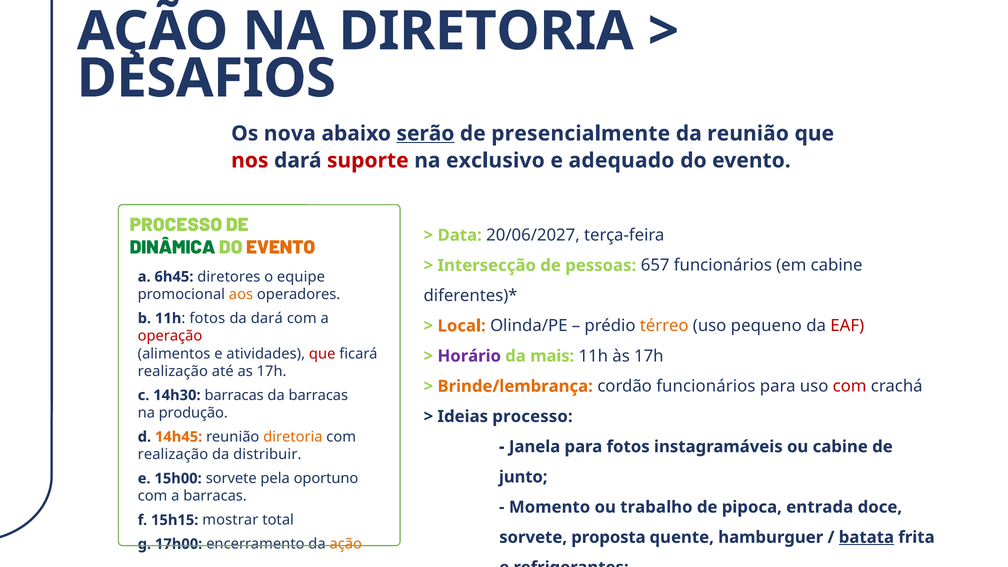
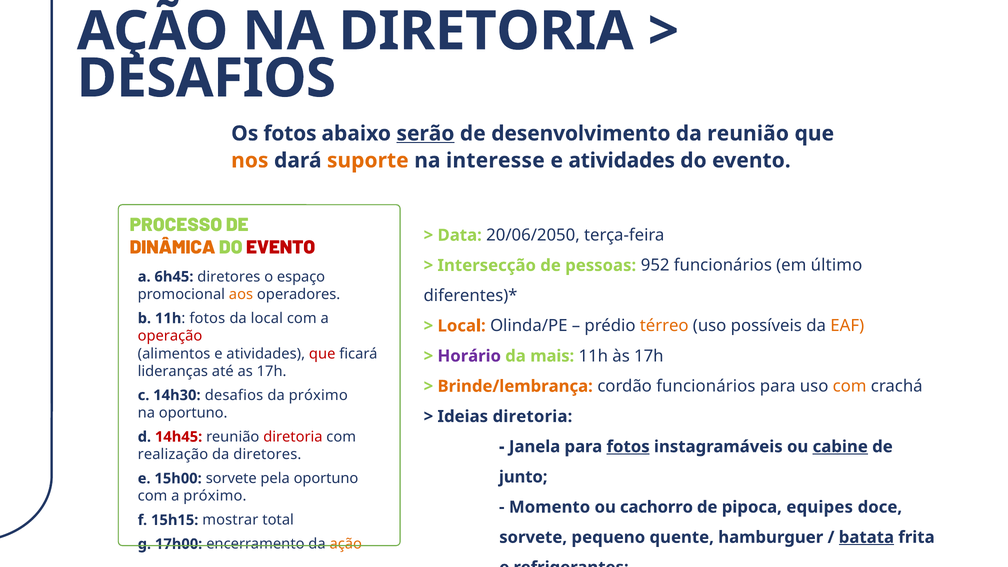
Os nova: nova -> fotos
presencialmente: presencialmente -> desenvolvimento
nos colour: red -> orange
suporte colour: red -> orange
exclusivo: exclusivo -> interesse
adequado at (621, 160): adequado -> atividades
20/06/2027: 20/06/2027 -> 20/06/2050
DINÂMICA colour: green -> orange
EVENTO at (281, 248) colour: orange -> red
657: 657 -> 952
em cabine: cabine -> último
equipe at (301, 277): equipe -> espaço
da dará: dará -> local
pequeno: pequeno -> possíveis
EAF colour: red -> orange
realização at (173, 371): realização -> lideranças
com at (850, 386) colour: red -> orange
14h30 barracas: barracas -> desafios
da barracas: barracas -> próximo
na produção: produção -> oportuno
Ideias processo: processo -> diretoria
14h45 colour: orange -> red
diretoria at (293, 437) colour: orange -> red
fotos at (628, 447) underline: none -> present
cabine at (840, 447) underline: none -> present
da distribuir: distribuir -> diretores
a barracas: barracas -> próximo
trabalho: trabalho -> cachorro
pipoca entrada: entrada -> equipes
proposta: proposta -> pequeno
